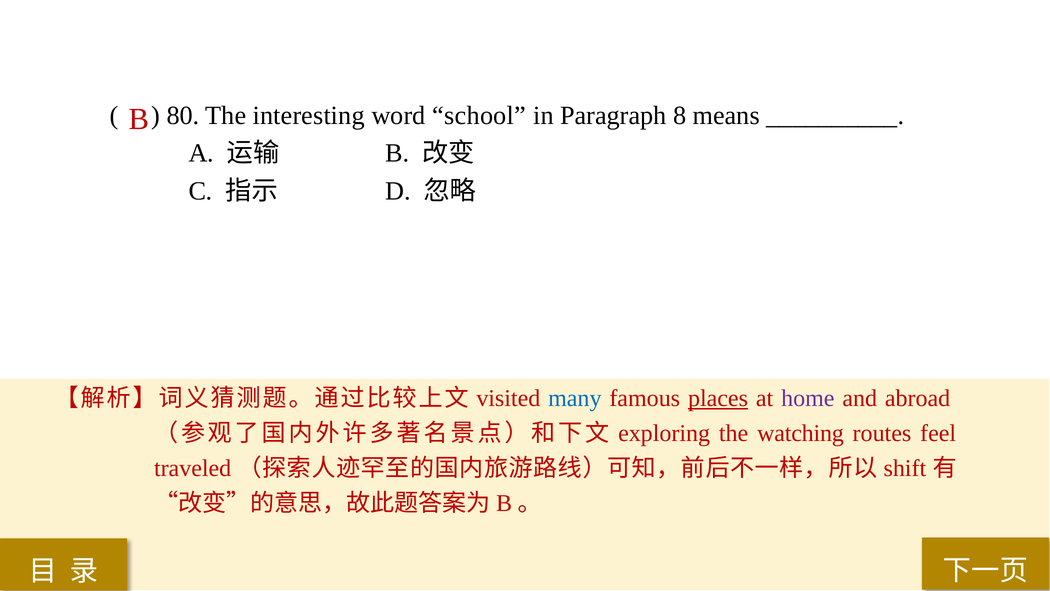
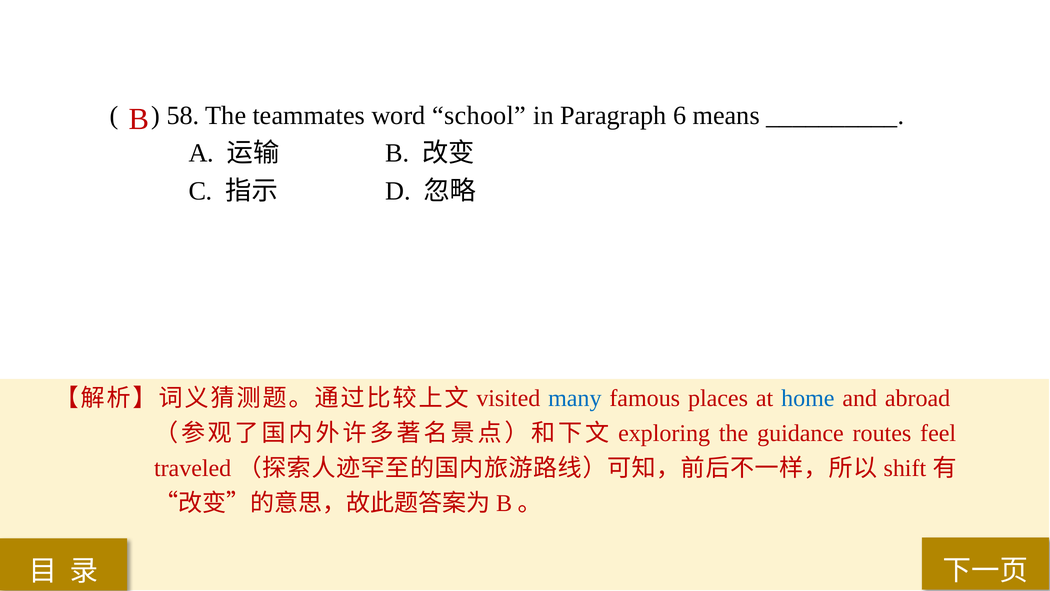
80: 80 -> 58
interesting: interesting -> teammates
8: 8 -> 6
places underline: present -> none
home colour: purple -> blue
watching: watching -> guidance
